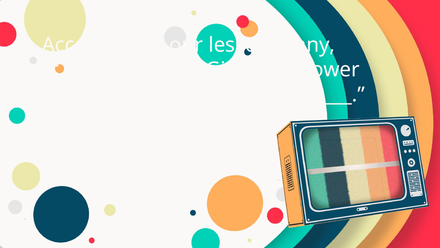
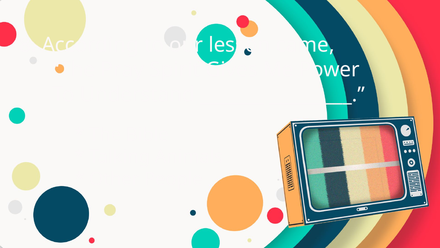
many: many -> came
